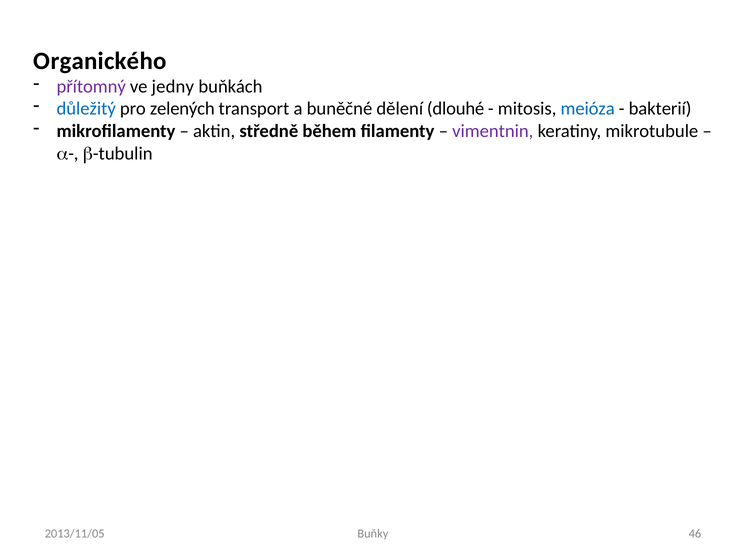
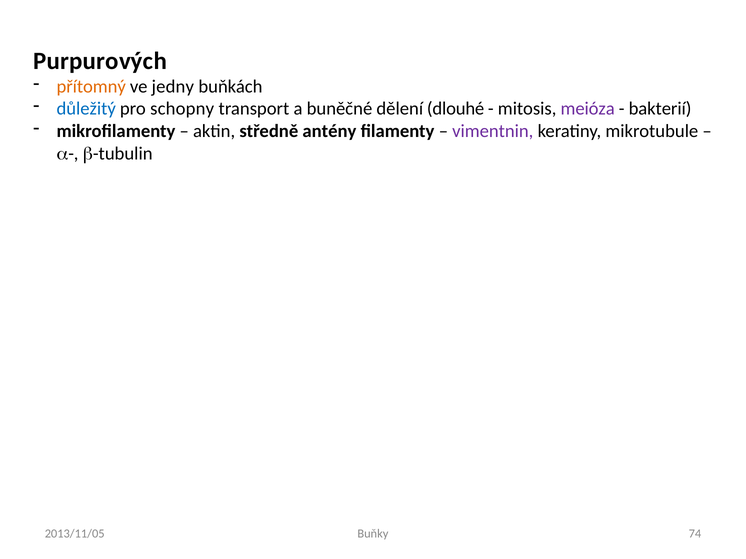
Organického: Organického -> Purpurových
přítomný colour: purple -> orange
zelených: zelených -> schopny
meióza colour: blue -> purple
během: během -> antény
46: 46 -> 74
